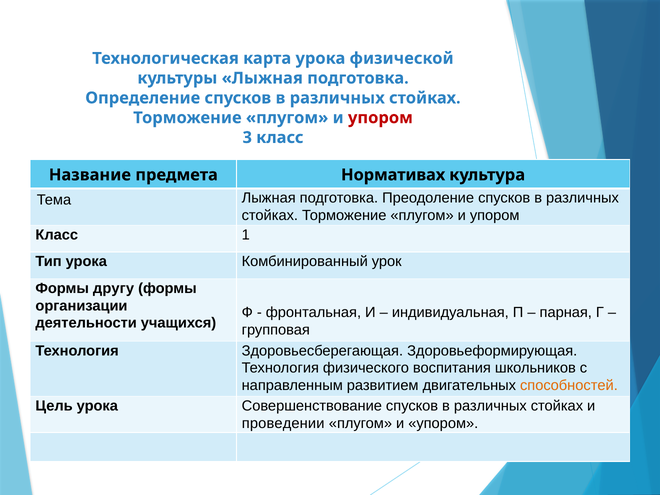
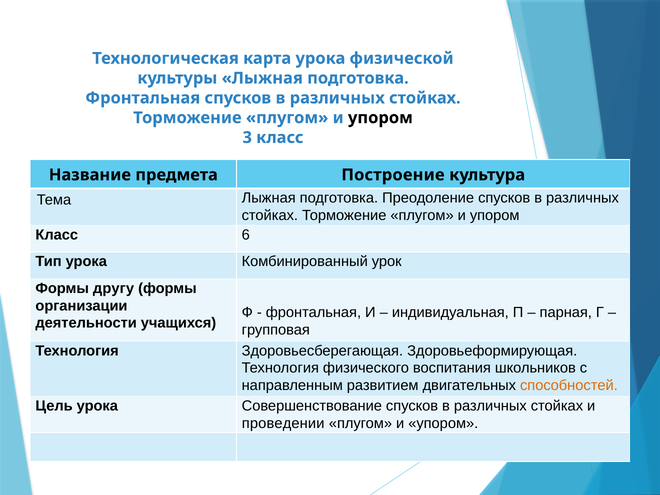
Определение at (143, 98): Определение -> Фронтальная
упором at (380, 118) colour: red -> black
Нормативах: Нормативах -> Построение
1: 1 -> 6
